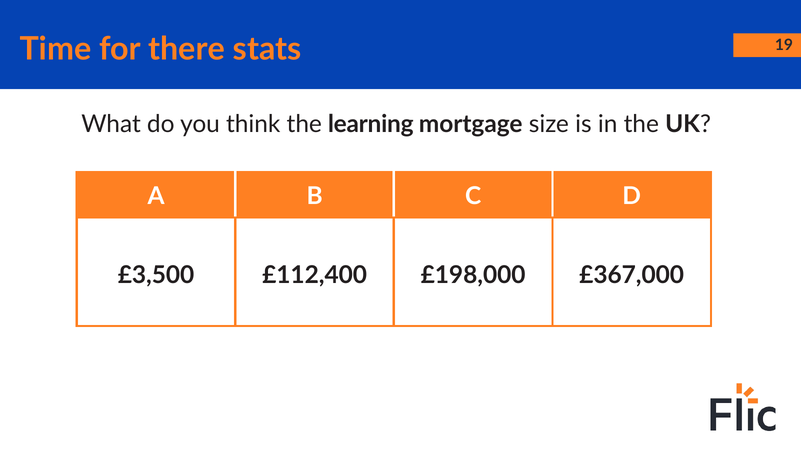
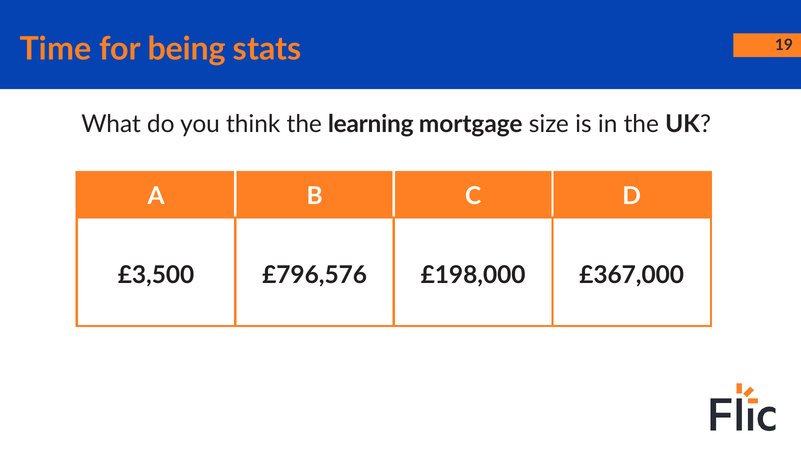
there: there -> being
£112,400: £112,400 -> £796,576
